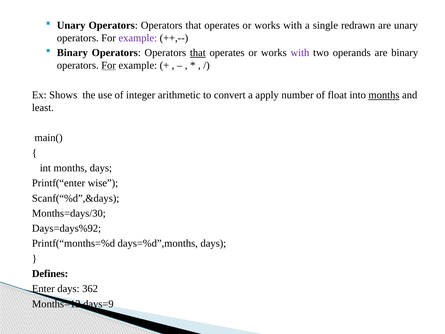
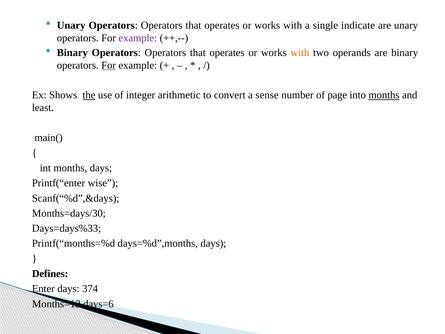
redrawn: redrawn -> indicate
that at (198, 53) underline: present -> none
with at (300, 53) colour: purple -> orange
the underline: none -> present
apply: apply -> sense
float: float -> page
Days=days%92: Days=days%92 -> Days=days%33
362: 362 -> 374
days=9: days=9 -> days=6
